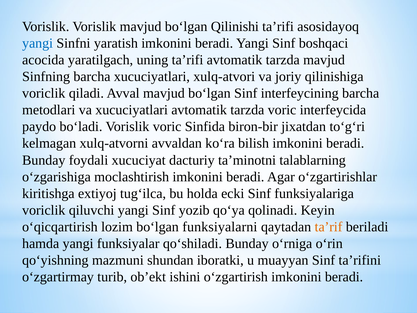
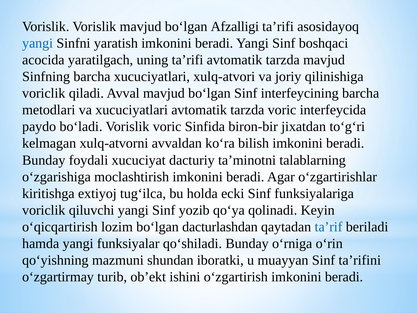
Qilinishi: Qilinishi -> Afzalligi
funksiyalarni: funksiyalarni -> dacturlashdan
ta’rif colour: orange -> blue
